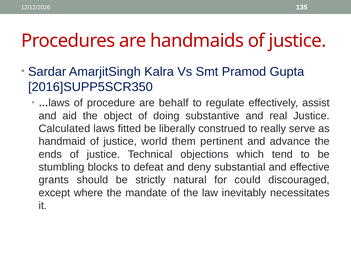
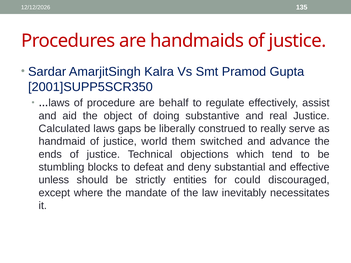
2016]SUPP5SCR350: 2016]SUPP5SCR350 -> 2001]SUPP5SCR350
fitted: fitted -> gaps
pertinent: pertinent -> switched
grants: grants -> unless
natural: natural -> entities
